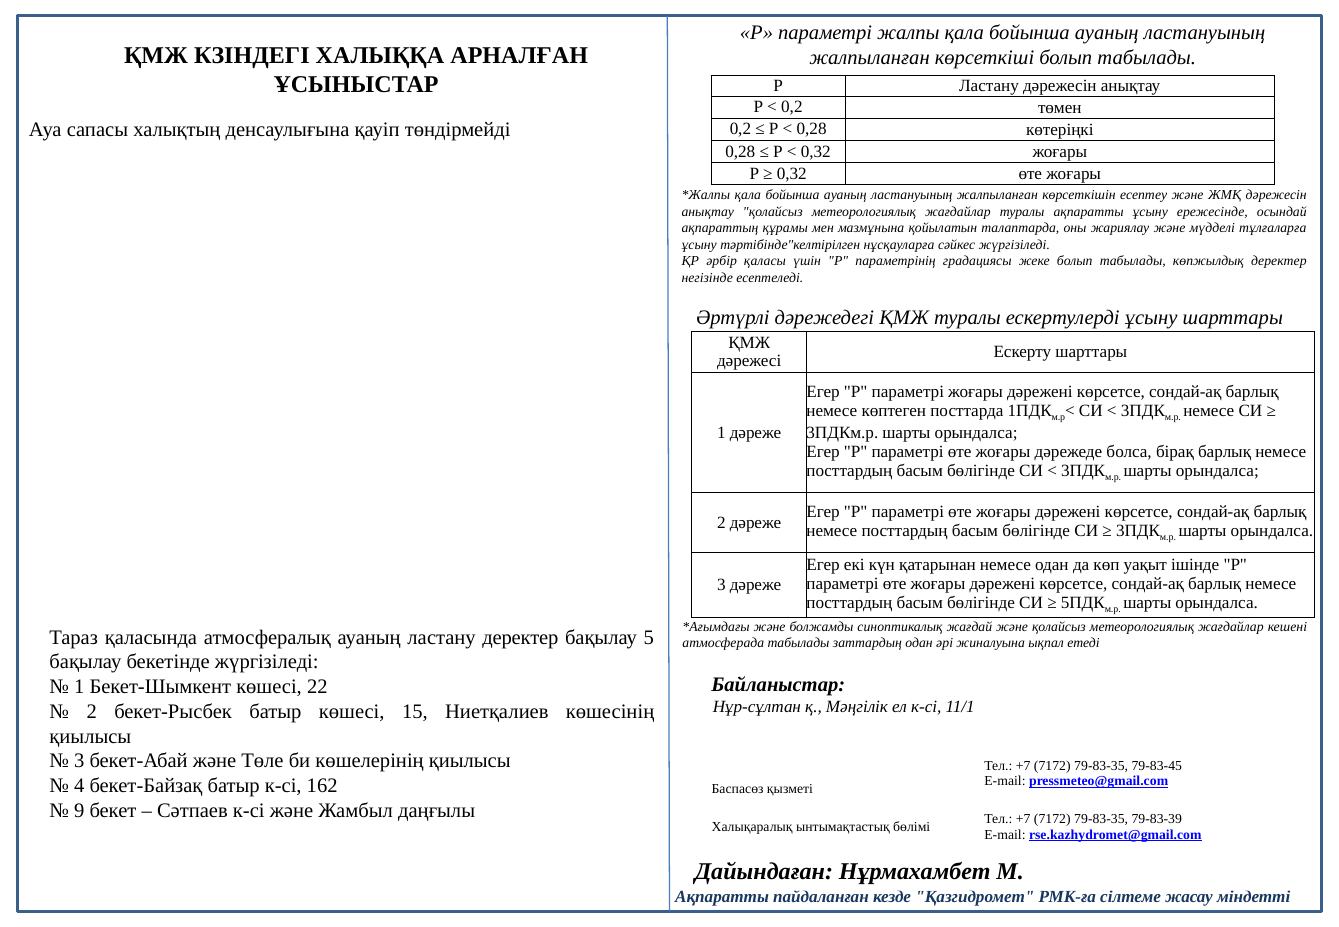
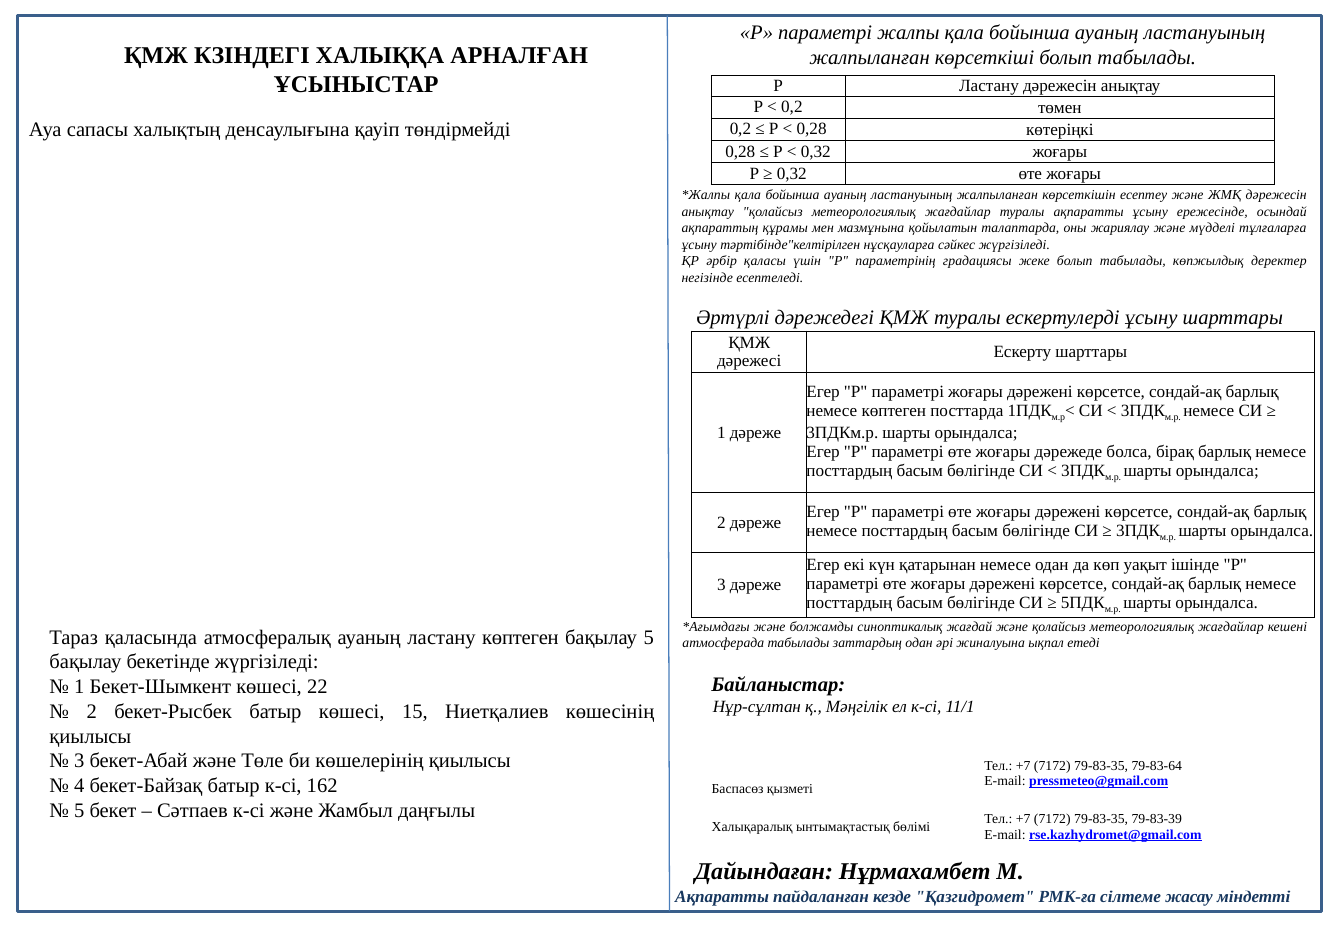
ластану деректер: деректер -> көптеген
79-83-45: 79-83-45 -> 79-83-64
9 at (79, 811): 9 -> 5
